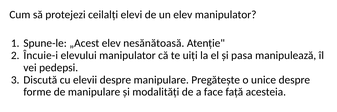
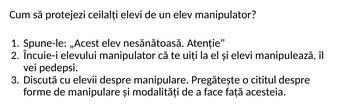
și pasa: pasa -> elevi
unice: unice -> cititul
